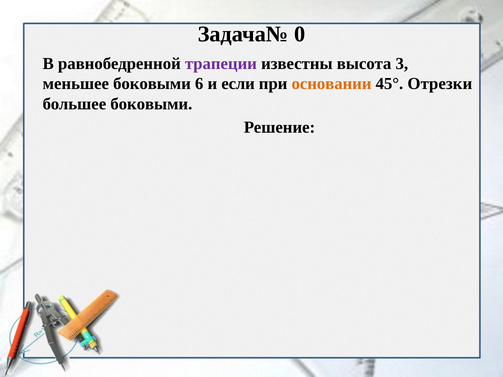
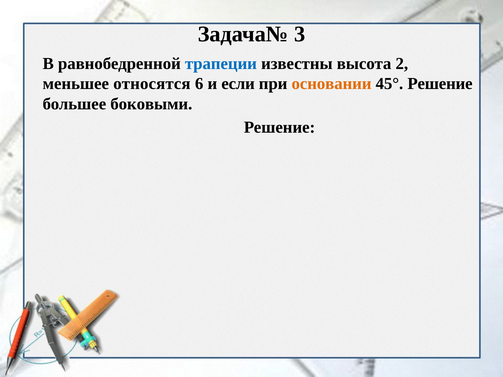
0: 0 -> 3
трапеции colour: purple -> blue
3: 3 -> 2
меньшее боковыми: боковыми -> относятся
45° Отрезки: Отрезки -> Решение
